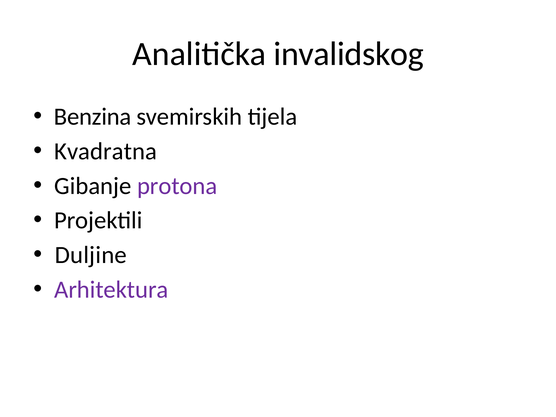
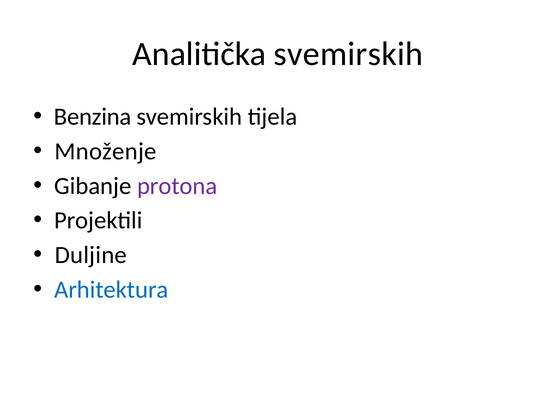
Analitička invalidskog: invalidskog -> svemirskih
Kvadratna: Kvadratna -> Množenje
Arhitektura colour: purple -> blue
